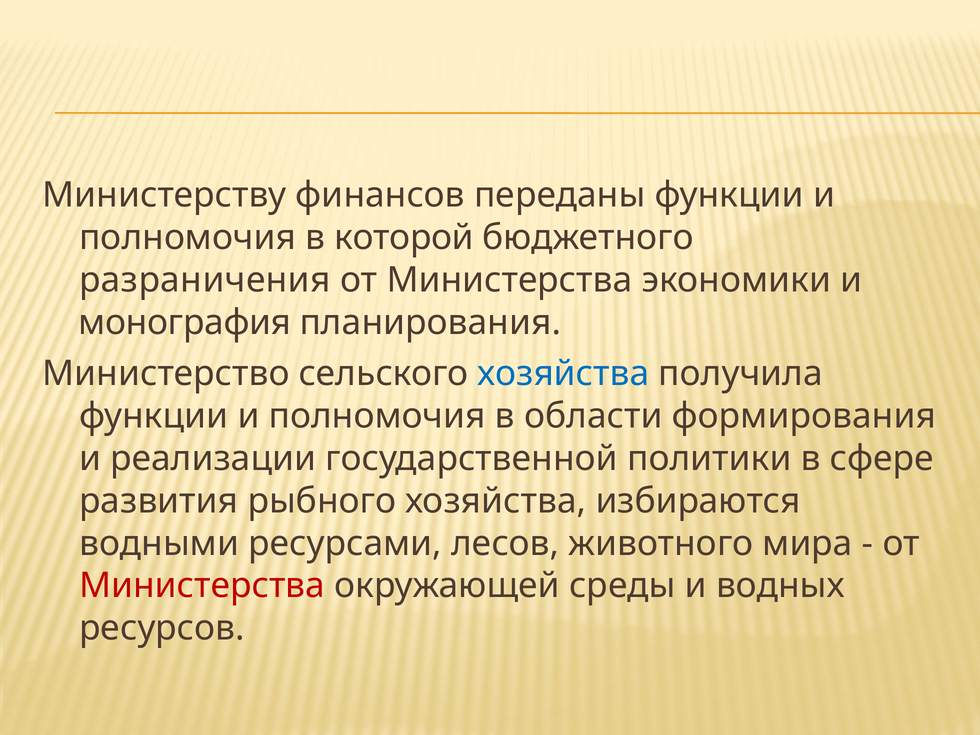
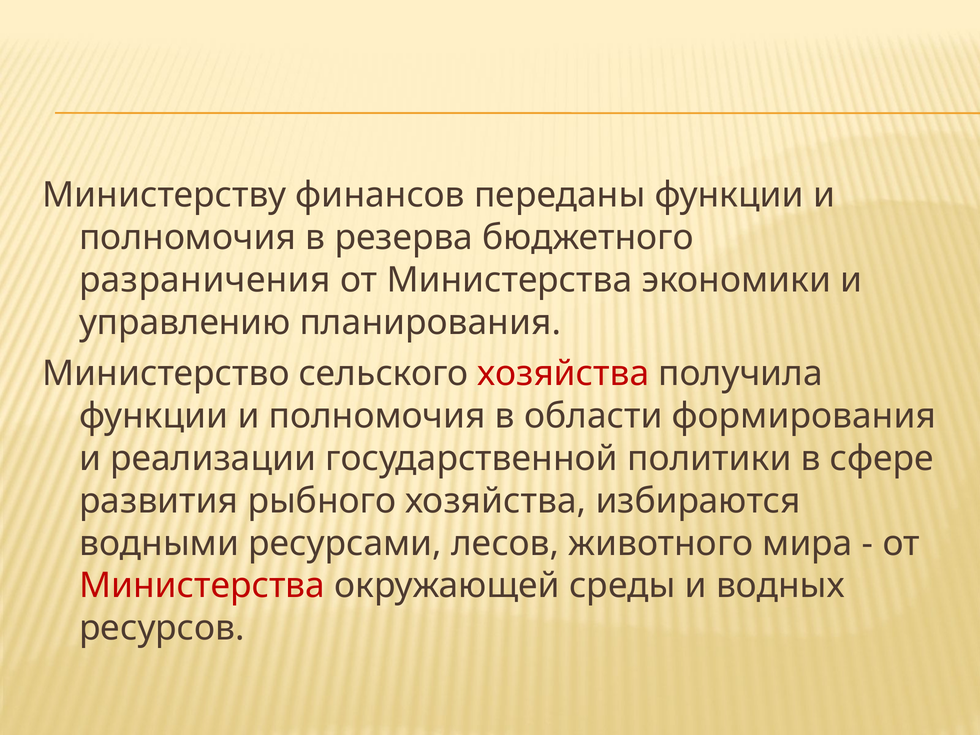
которой: которой -> резерва
монография: монография -> управлению
хозяйства at (563, 374) colour: blue -> red
